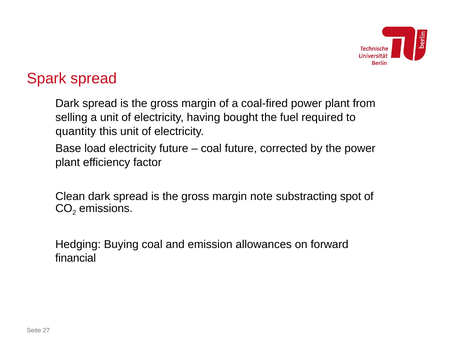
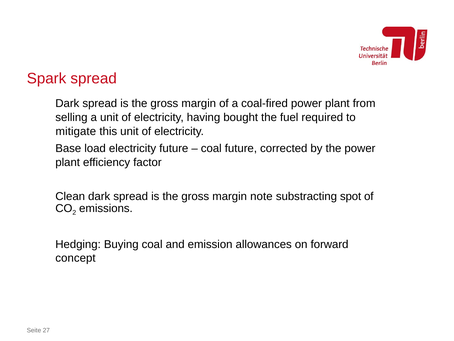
quantity: quantity -> mitigate
financial: financial -> concept
